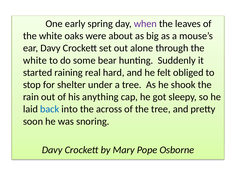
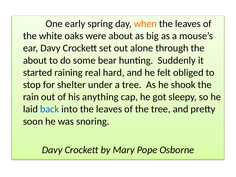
when colour: purple -> orange
white at (35, 60): white -> about
into the across: across -> leaves
